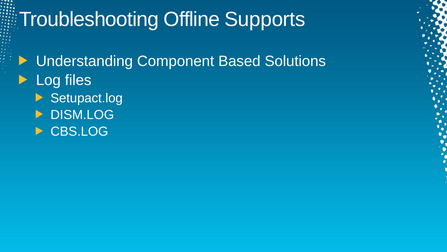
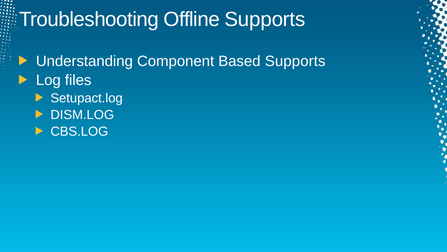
Based Solutions: Solutions -> Supports
